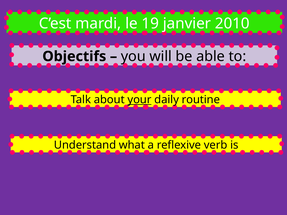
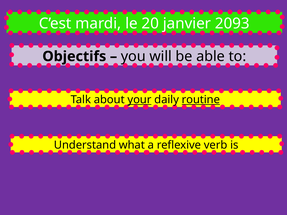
19: 19 -> 20
2010: 2010 -> 2093
routine underline: none -> present
